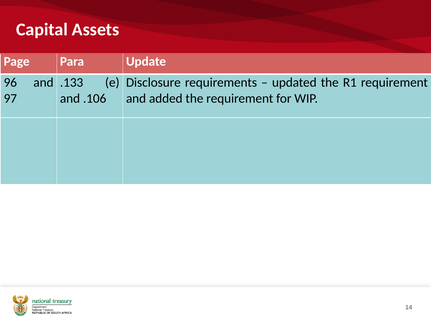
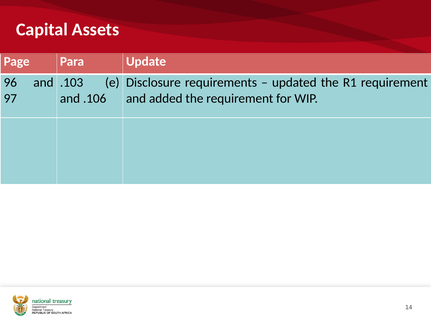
.133: .133 -> .103
